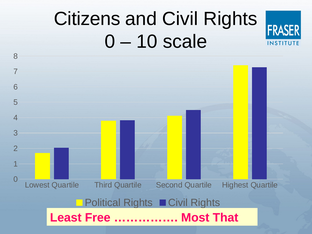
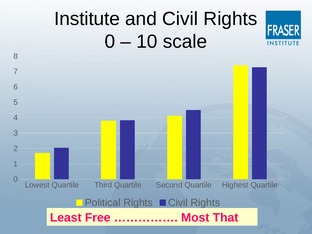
Citizens: Citizens -> Institute
